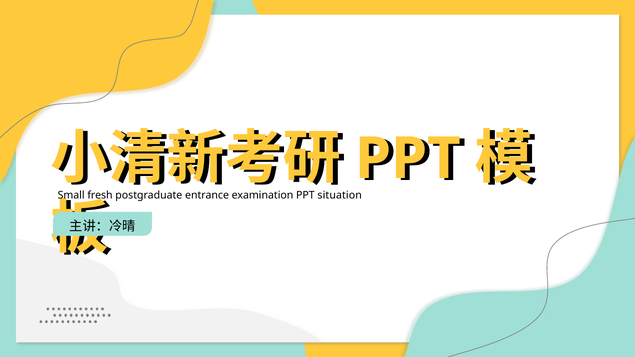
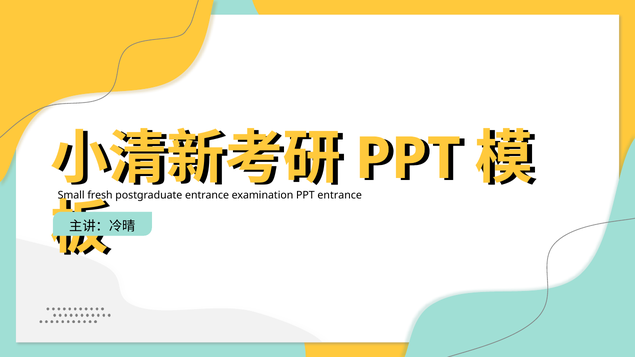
situation at (340, 195): situation -> entrance
